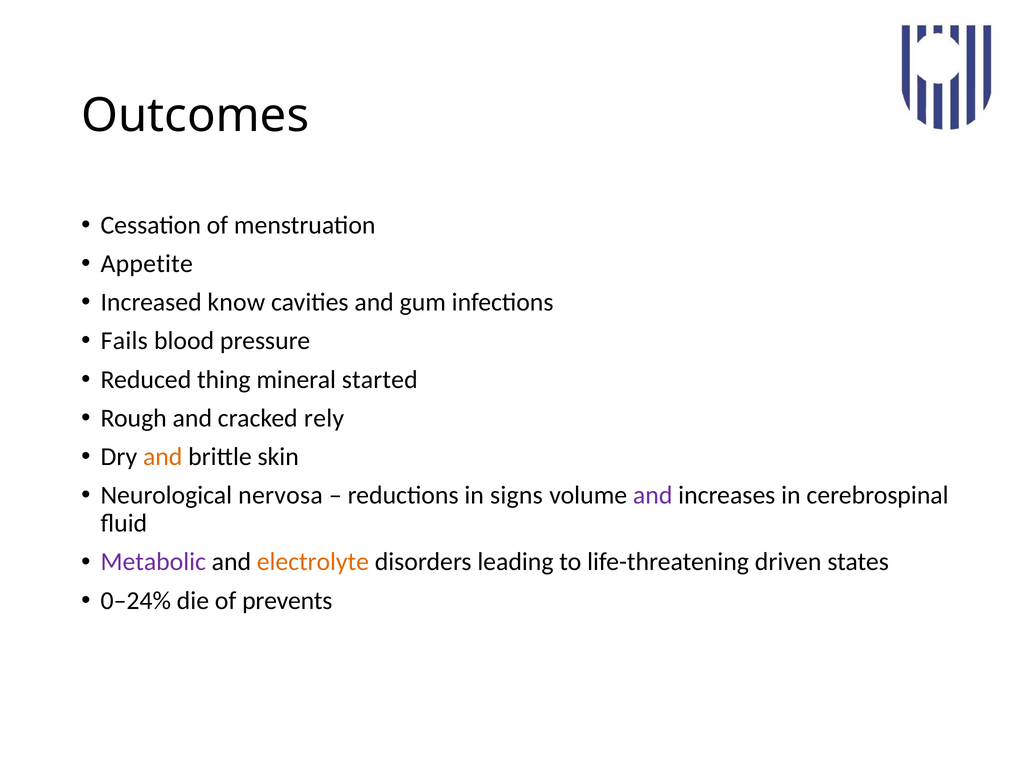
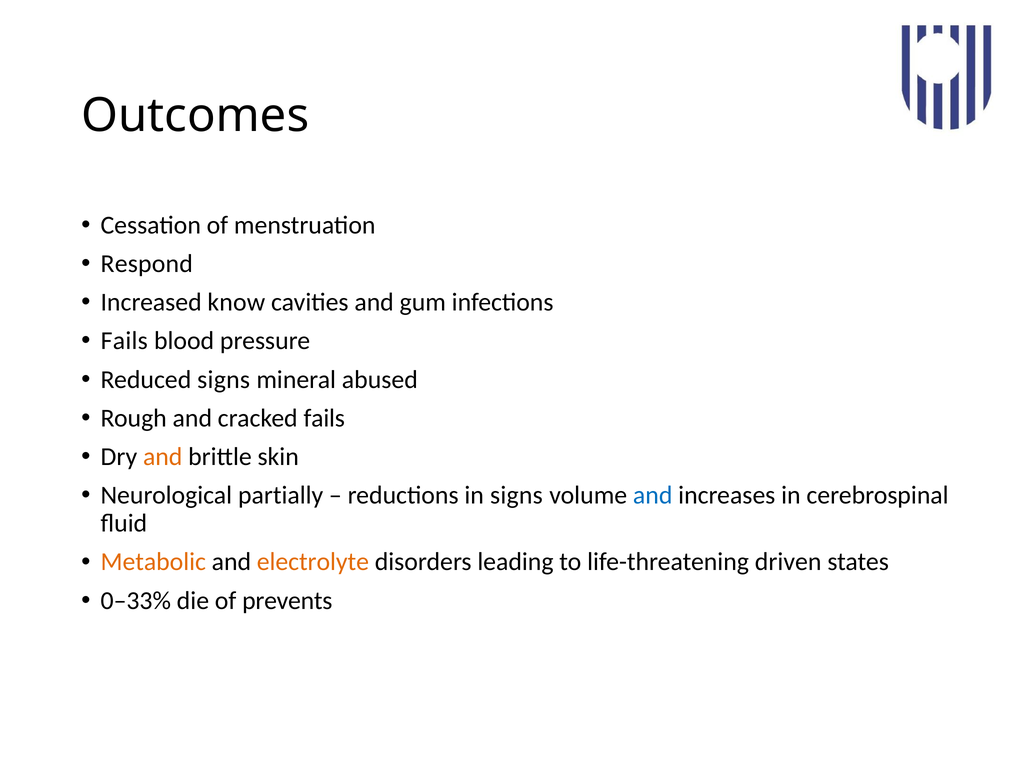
Appetite: Appetite -> Respond
Reduced thing: thing -> signs
started: started -> abused
cracked rely: rely -> fails
nervosa: nervosa -> partially
and at (653, 495) colour: purple -> blue
Metabolic colour: purple -> orange
0–24%: 0–24% -> 0–33%
